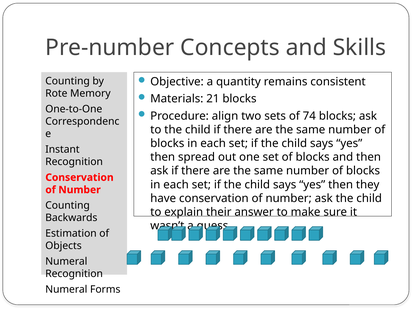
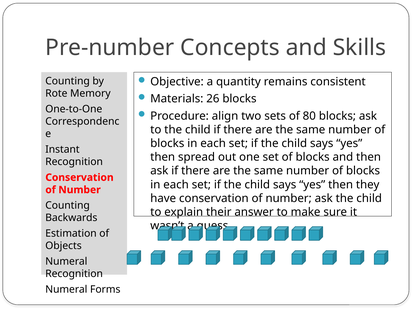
21: 21 -> 26
74: 74 -> 80
